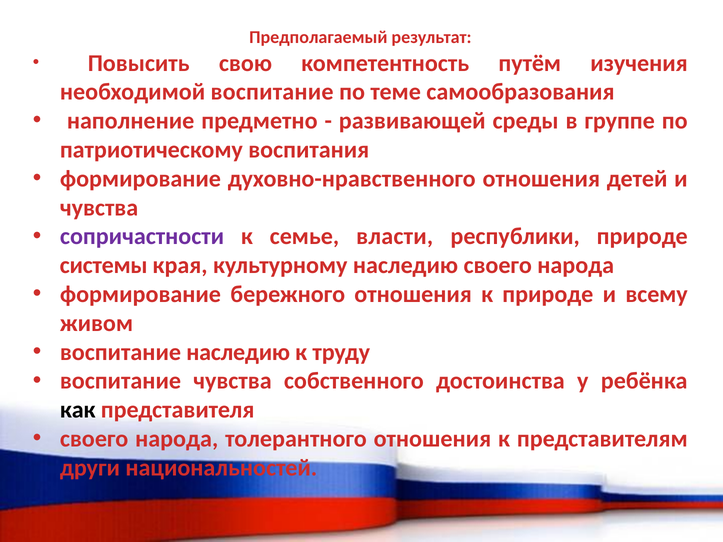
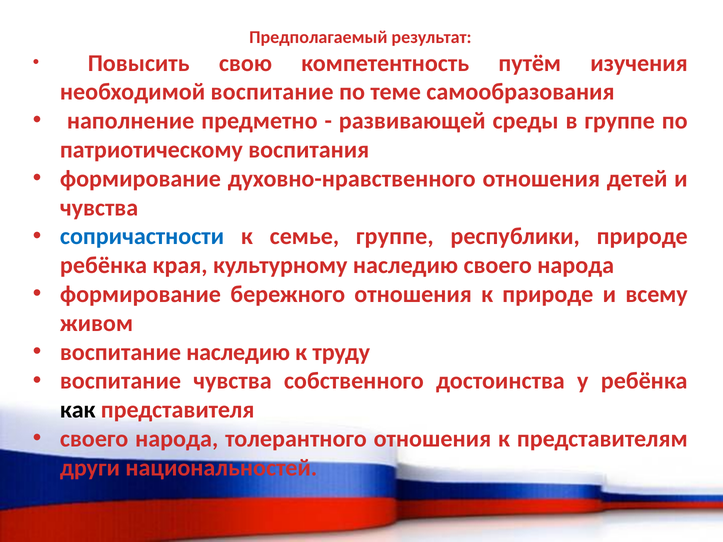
сопричастности colour: purple -> blue
семье власти: власти -> группе
системы at (104, 266): системы -> ребёнка
